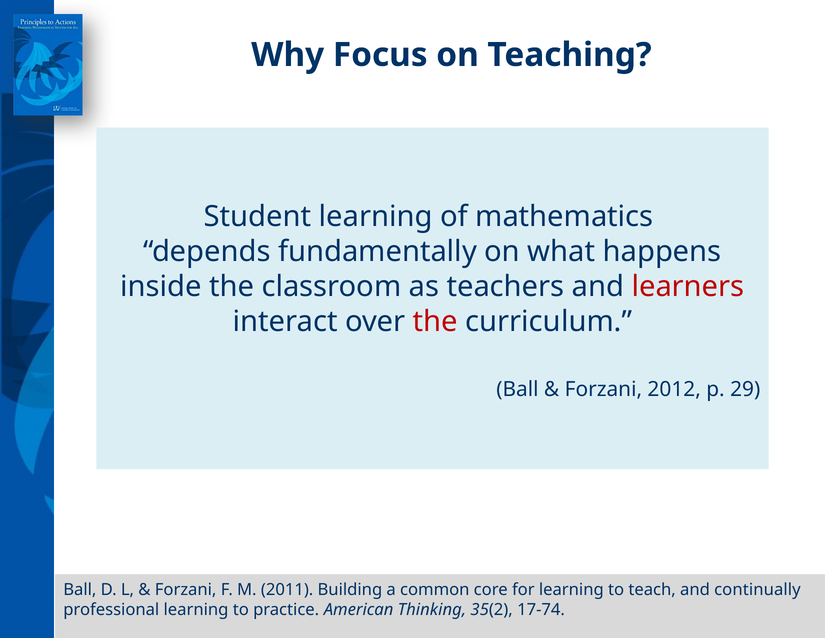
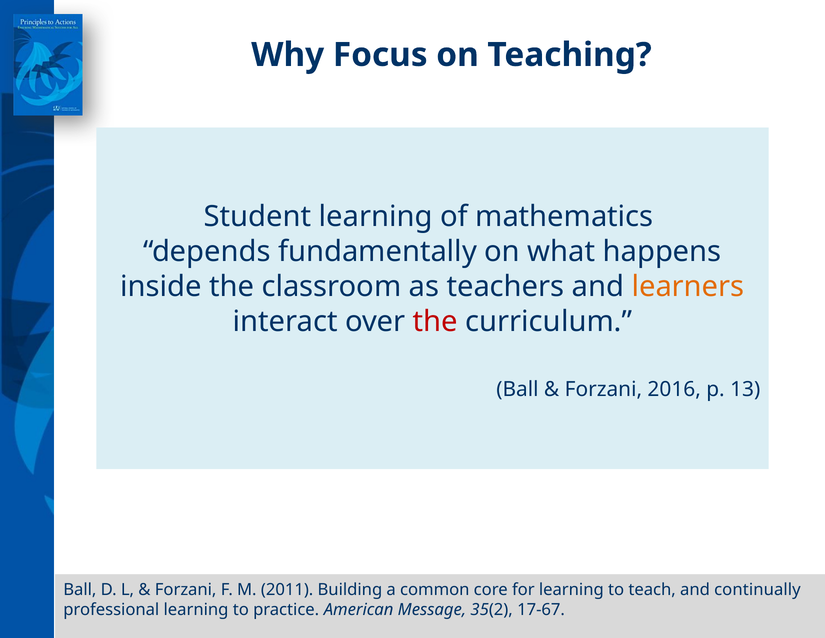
learners colour: red -> orange
2012: 2012 -> 2016
29: 29 -> 13
Thinking: Thinking -> Message
17-74: 17-74 -> 17-67
